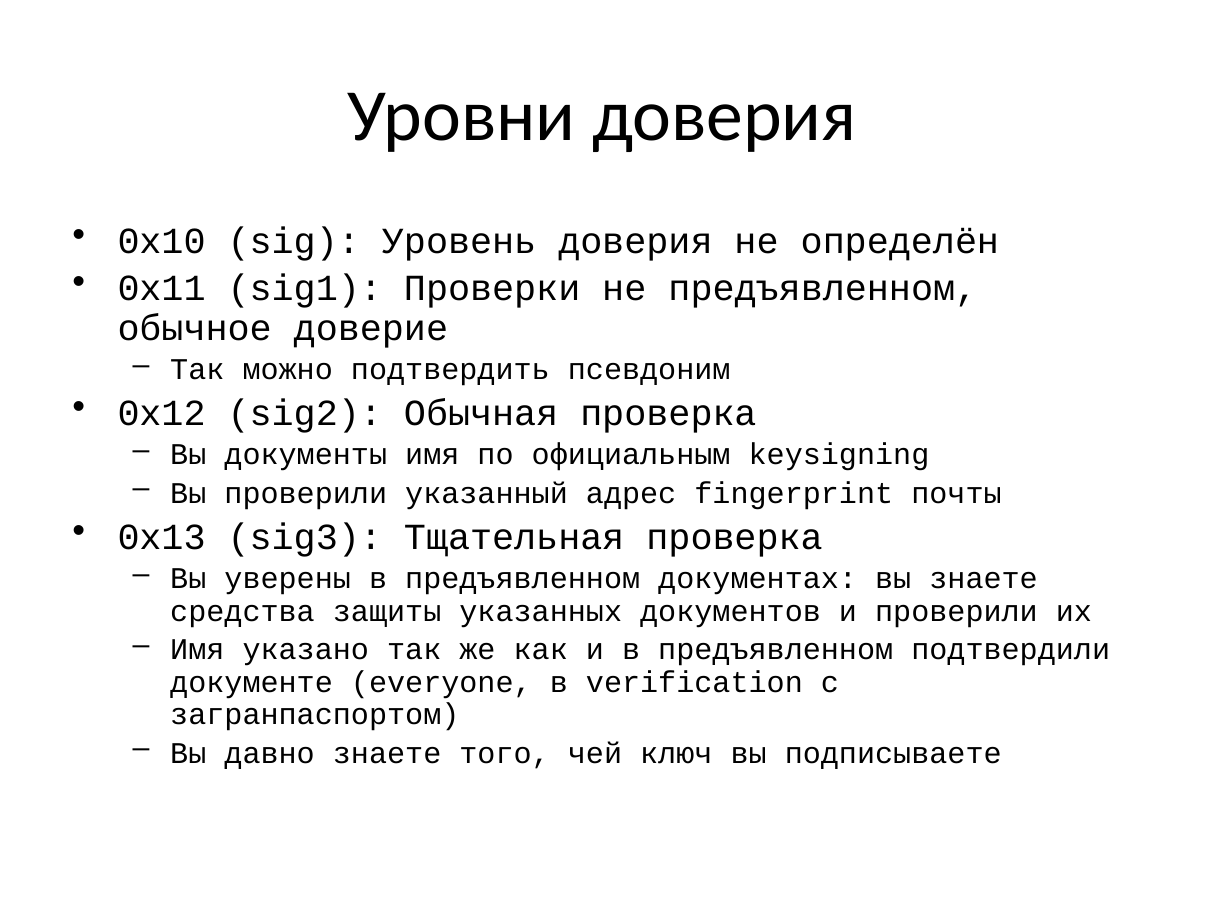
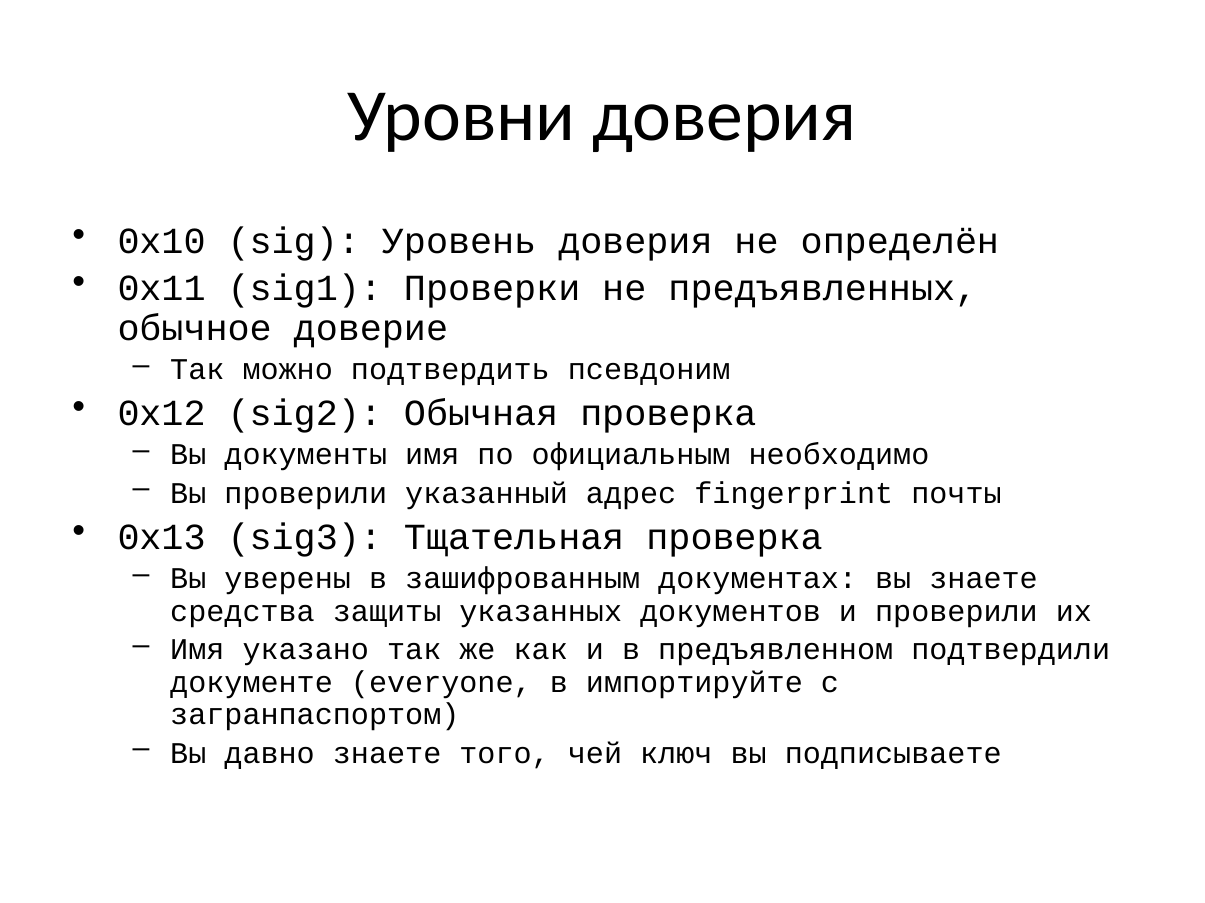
не предъявленном: предъявленном -> предъявленных
keysigning: keysigning -> необходимо
уверены в предъявленном: предъявленном -> зашифрованным
verification: verification -> импортируйте
